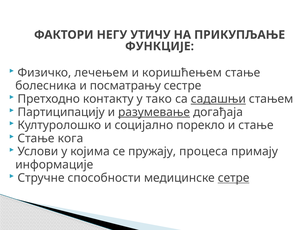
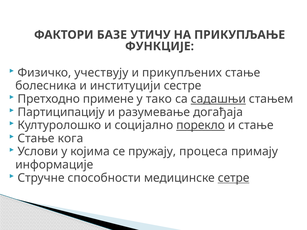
НЕГУ: НЕГУ -> БАЗЕ
лечењем: лечењем -> учествују
коришћењем: коришћењем -> прикупљених
посматрању: посматрању -> институцији
контакту: контакту -> примене
разумевање underline: present -> none
порекло underline: none -> present
